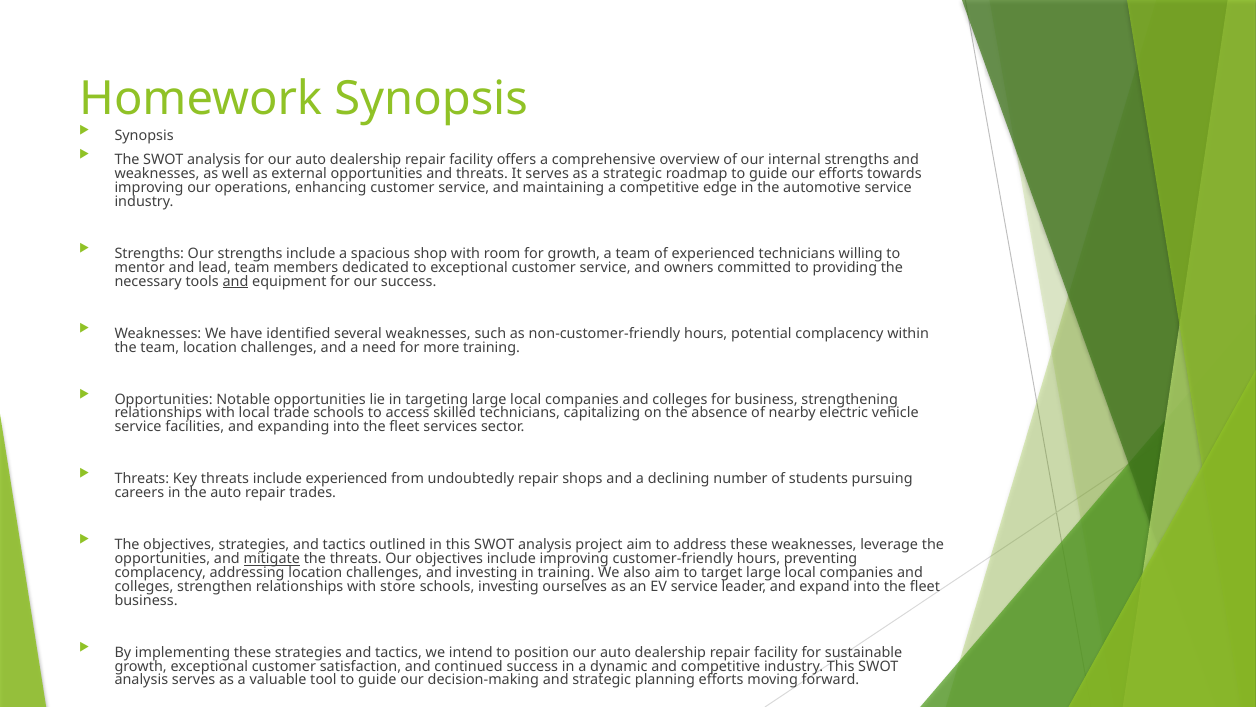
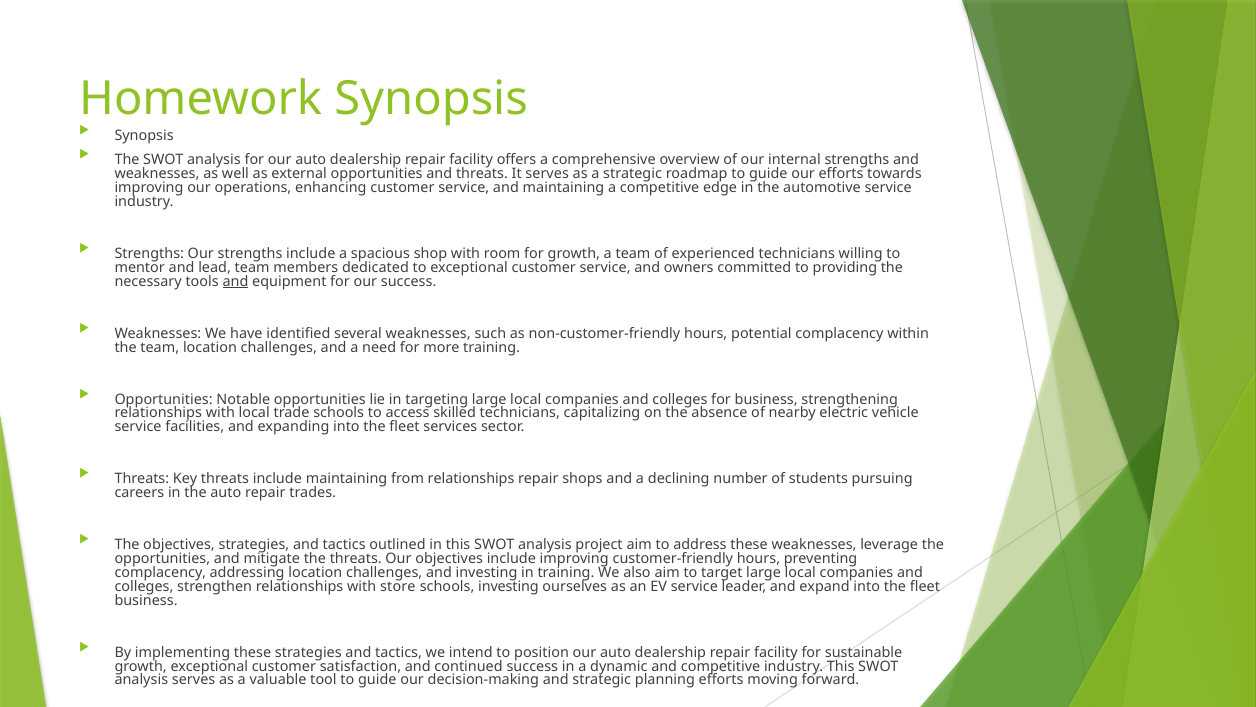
include experienced: experienced -> maintaining
from undoubtedly: undoubtedly -> relationships
mitigate underline: present -> none
